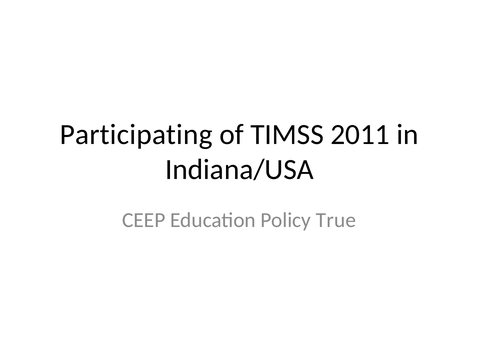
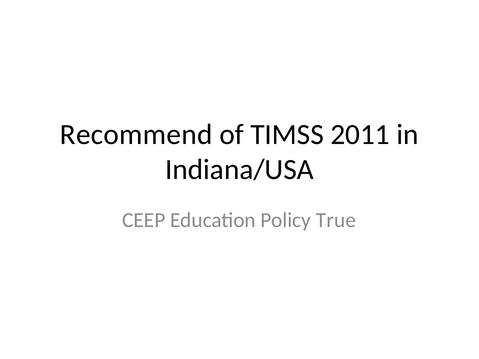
Participating: Participating -> Recommend
